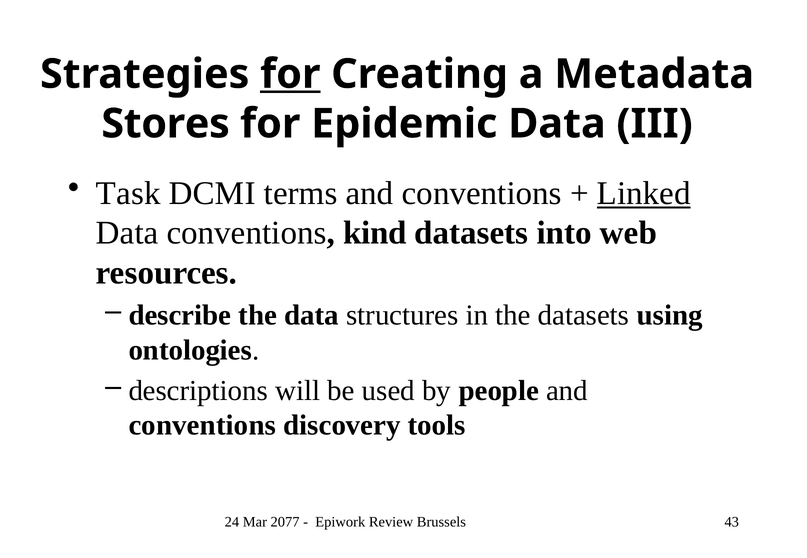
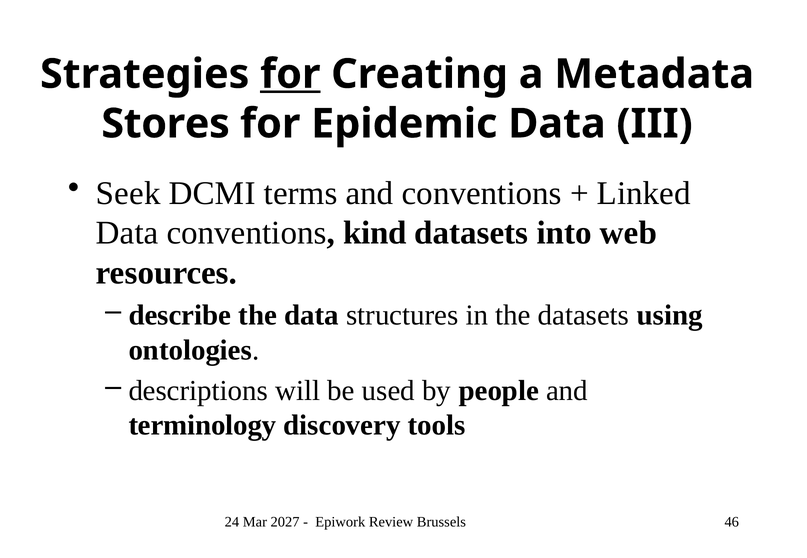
Task: Task -> Seek
Linked underline: present -> none
conventions at (202, 426): conventions -> terminology
2077: 2077 -> 2027
43: 43 -> 46
